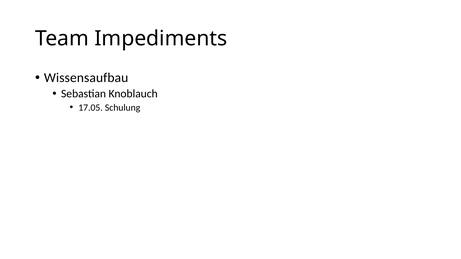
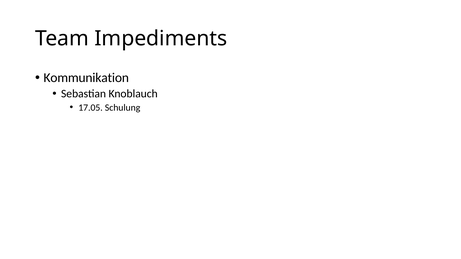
Wissensaufbau: Wissensaufbau -> Kommunikation
